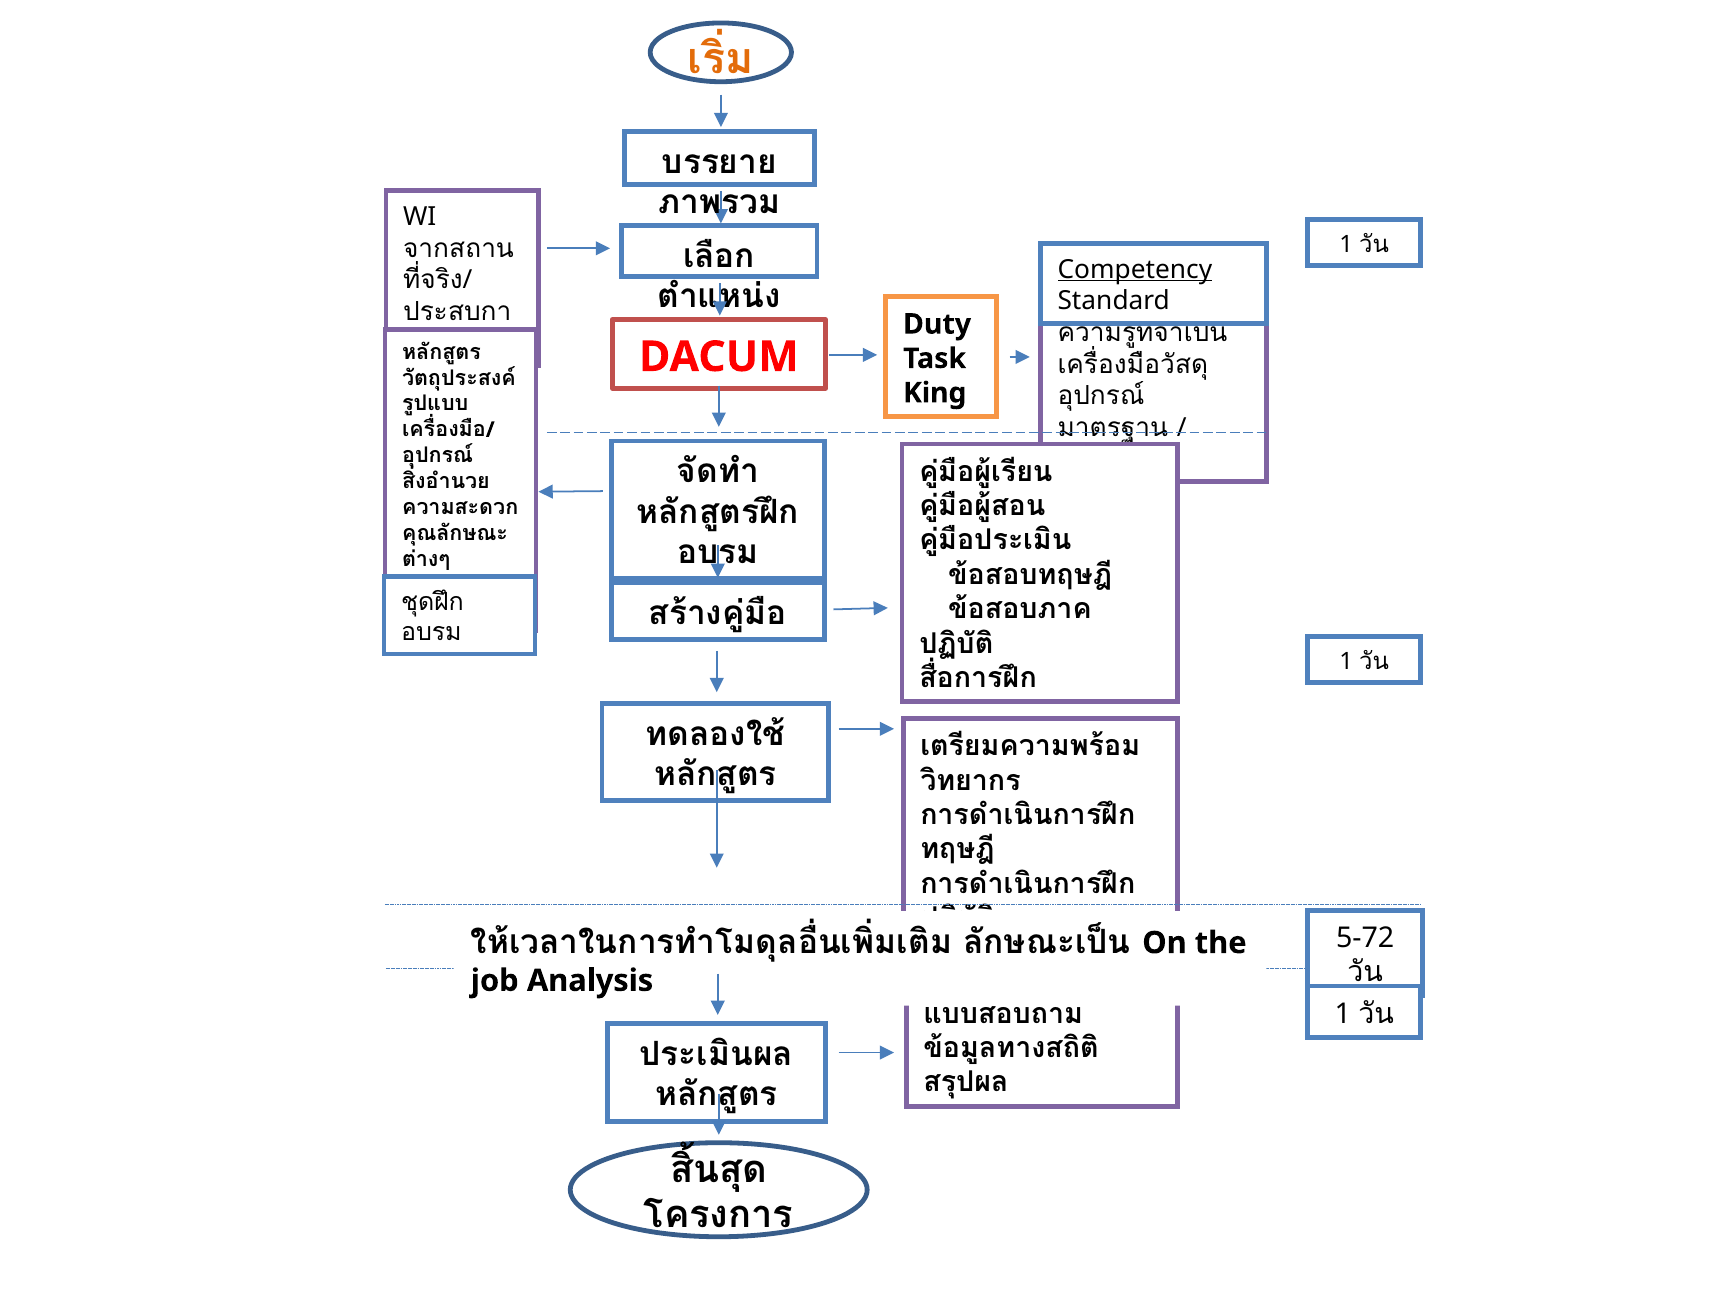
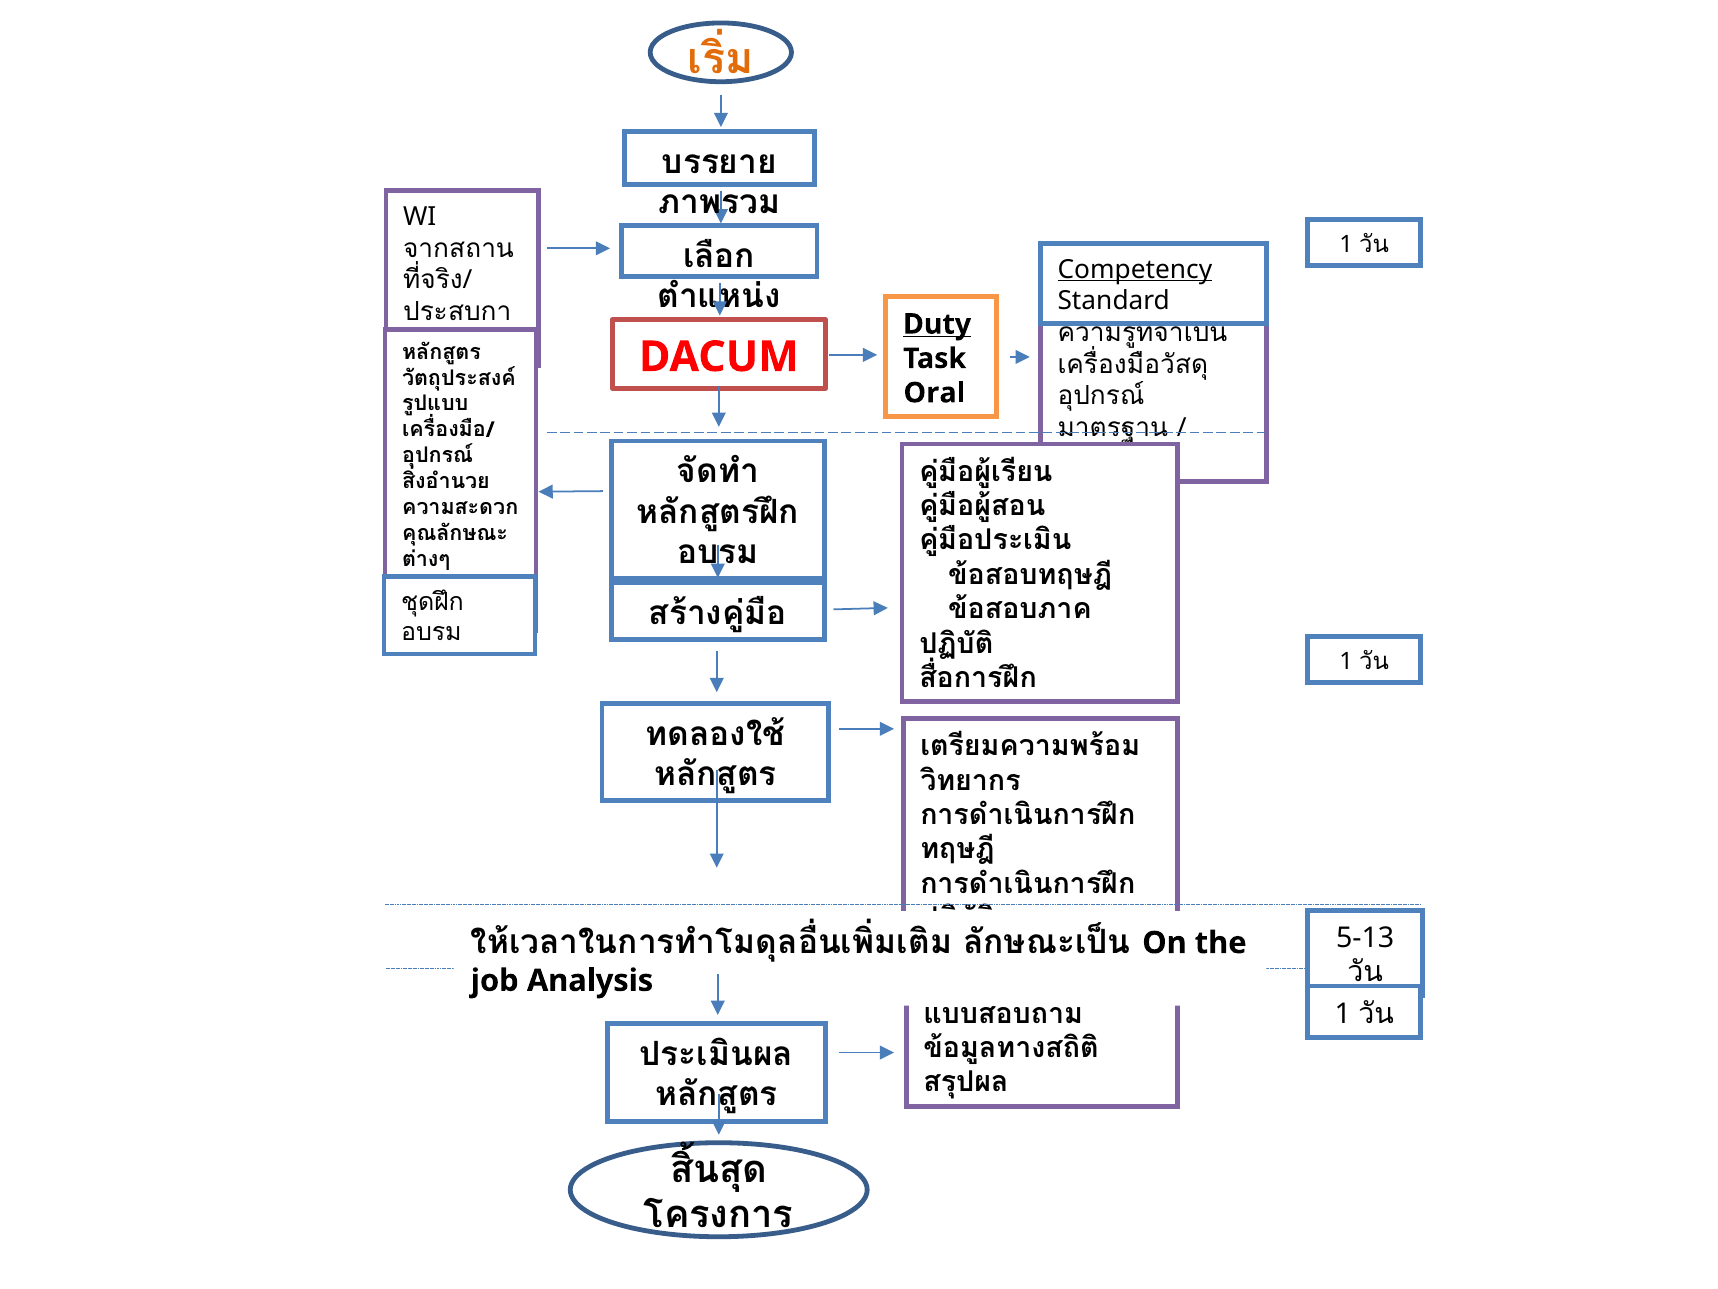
Duty underline: none -> present
King: King -> Oral
5-72: 5-72 -> 5-13
